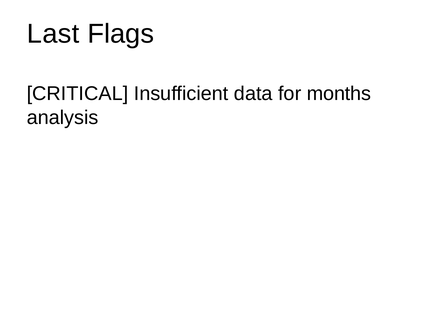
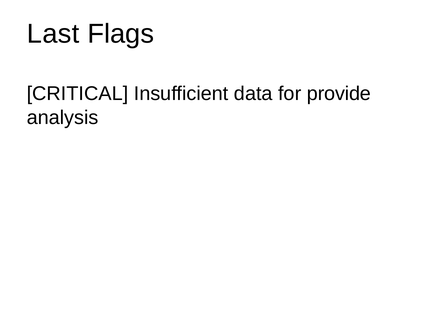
months: months -> provide
